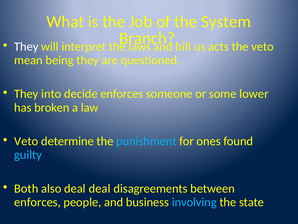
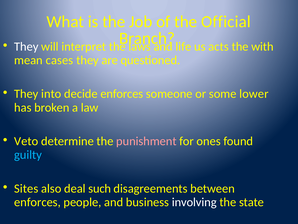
System: System -> Official
bill: bill -> life
the veto: veto -> with
being: being -> cases
punishment colour: light blue -> pink
Both: Both -> Sites
deal deal: deal -> such
involving colour: light blue -> white
